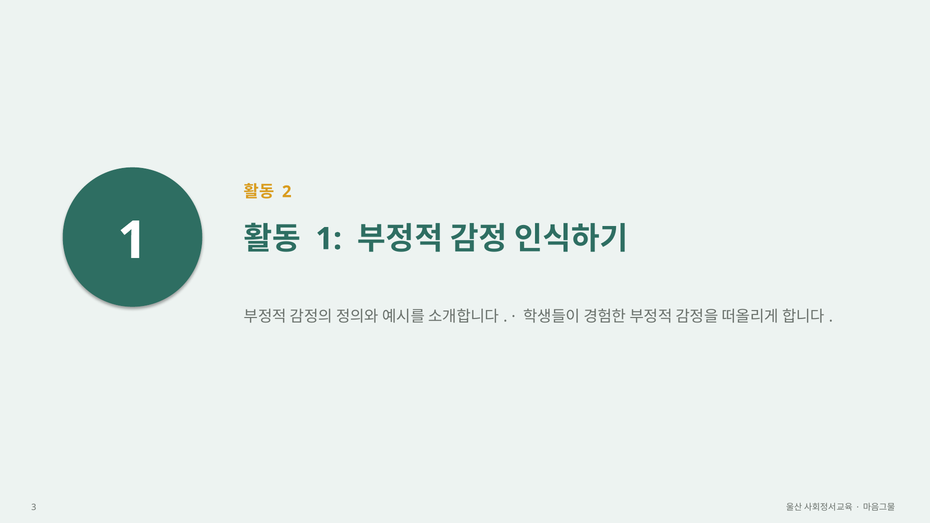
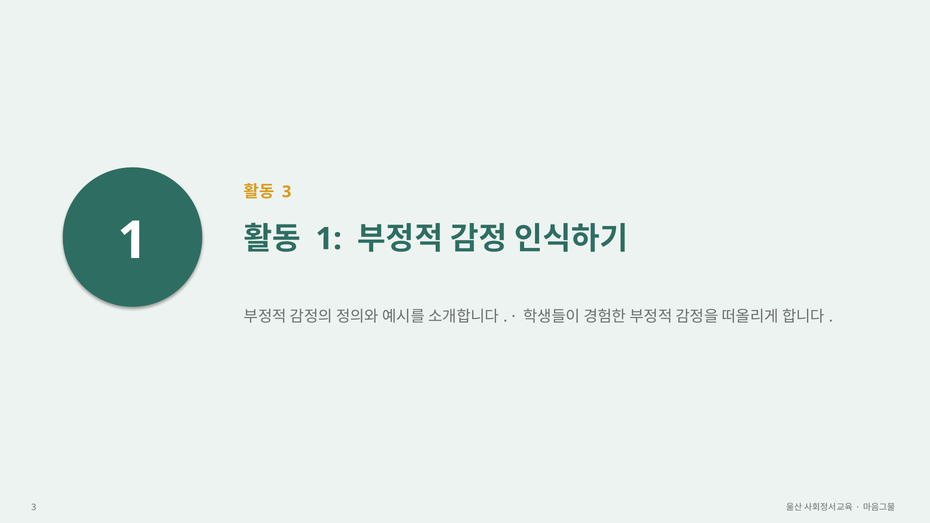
2 at (287, 192): 2 -> 3
